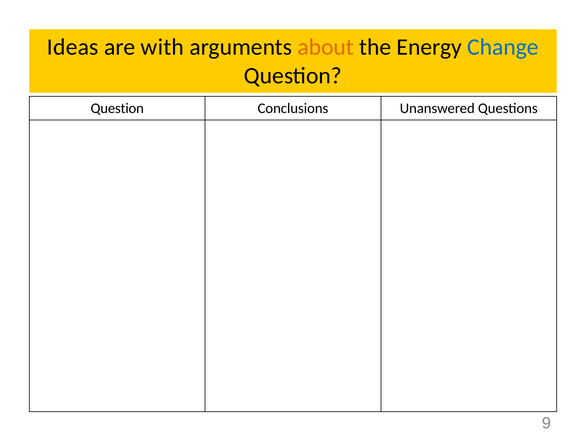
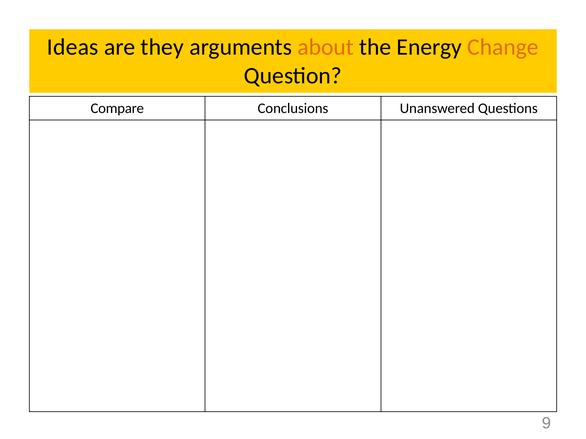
with: with -> they
Change colour: blue -> orange
Question at (117, 108): Question -> Compare
